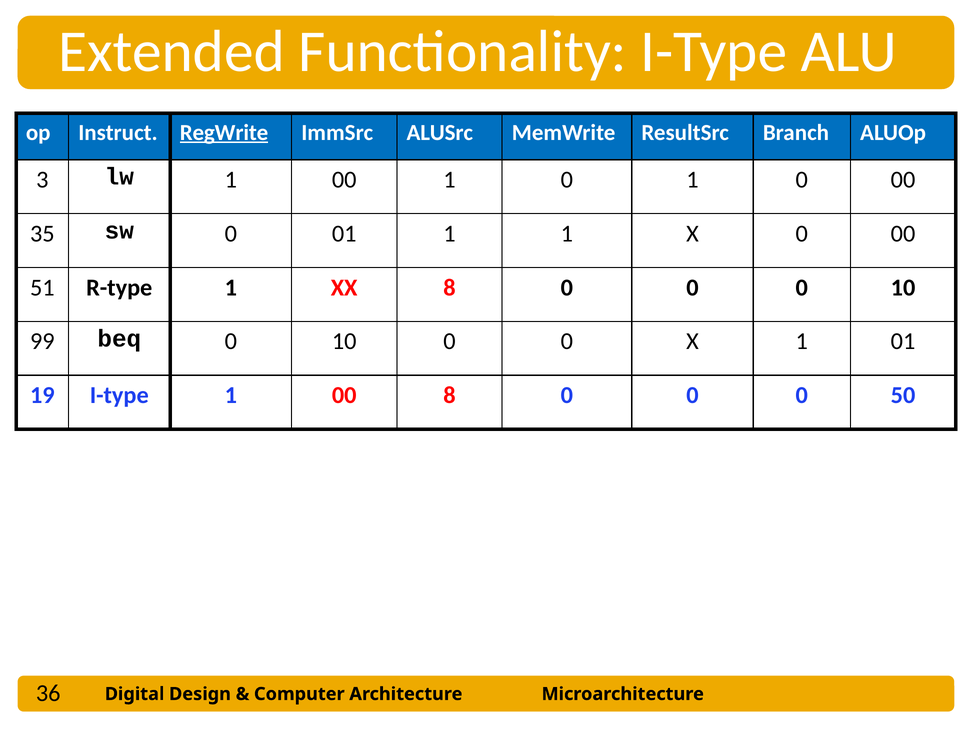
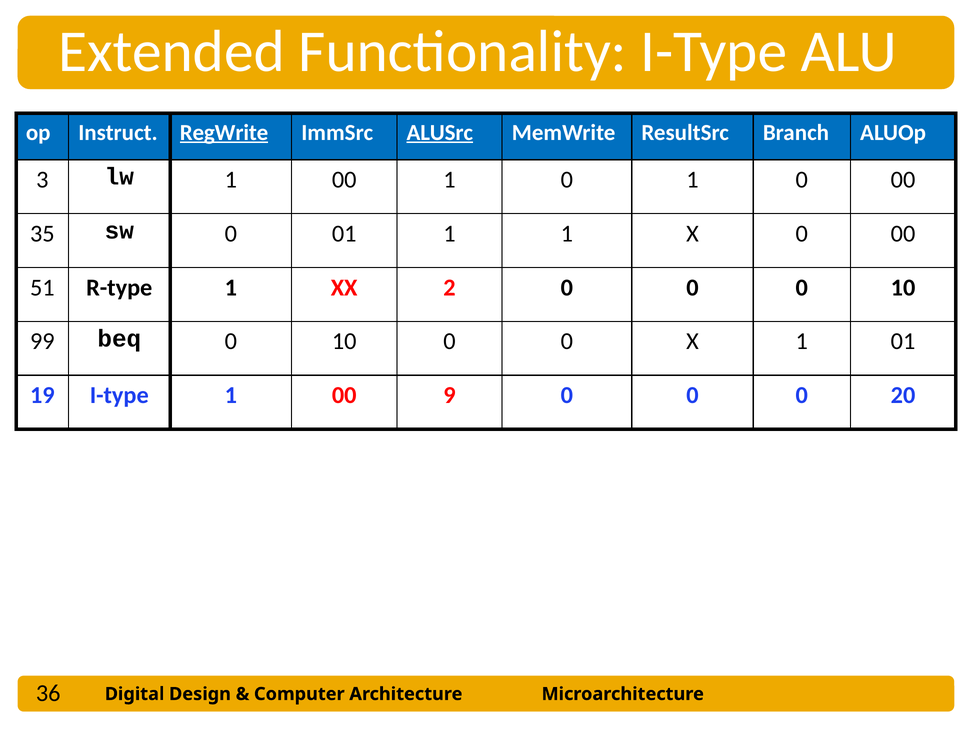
ALUSrc underline: none -> present
XX 8: 8 -> 2
00 8: 8 -> 9
50: 50 -> 20
